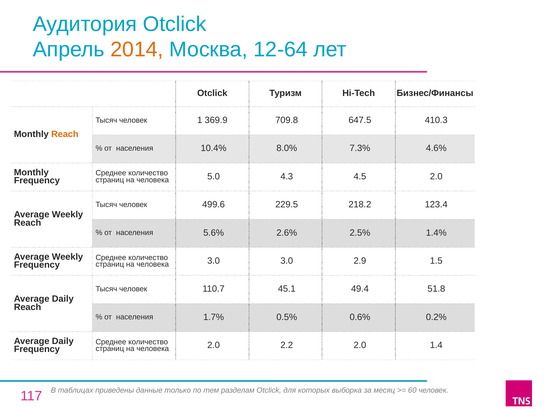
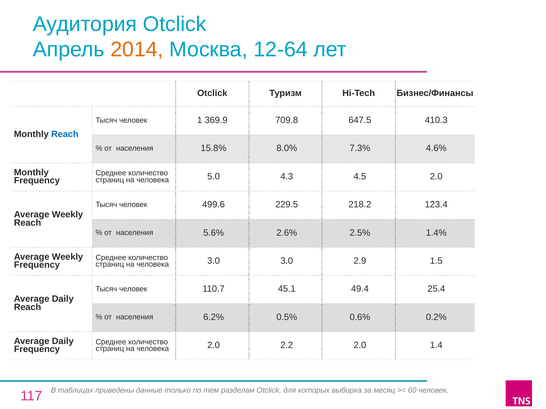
Reach at (65, 134) colour: orange -> blue
10.4%: 10.4% -> 15.8%
51.8: 51.8 -> 25.4
1.7%: 1.7% -> 6.2%
